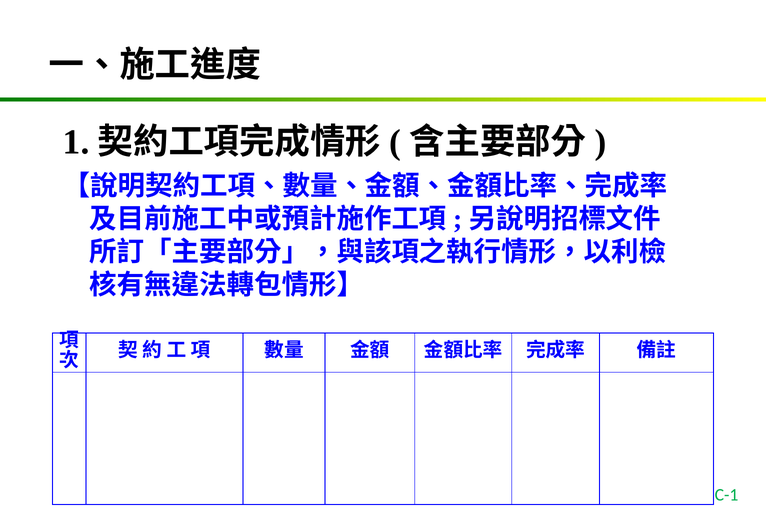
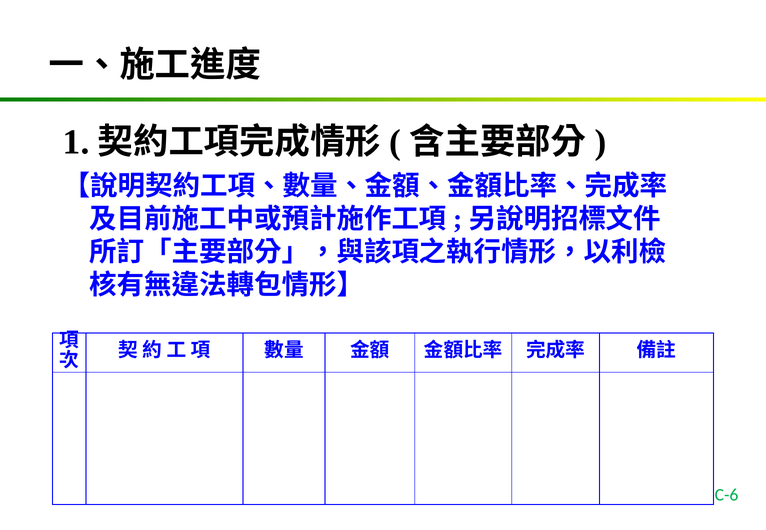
C-1: C-1 -> C-6
